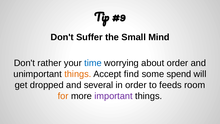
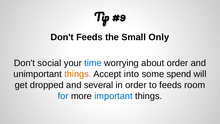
Don't Suffer: Suffer -> Feeds
Mind: Mind -> Only
rather: rather -> social
find: find -> into
for colour: orange -> blue
important colour: purple -> blue
